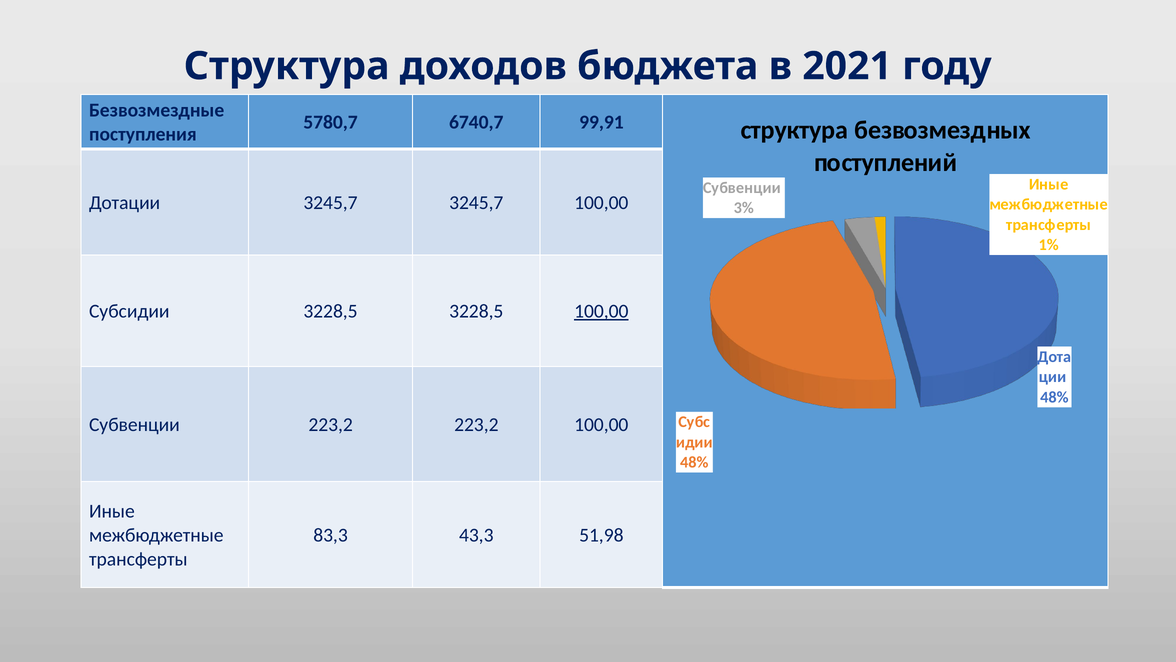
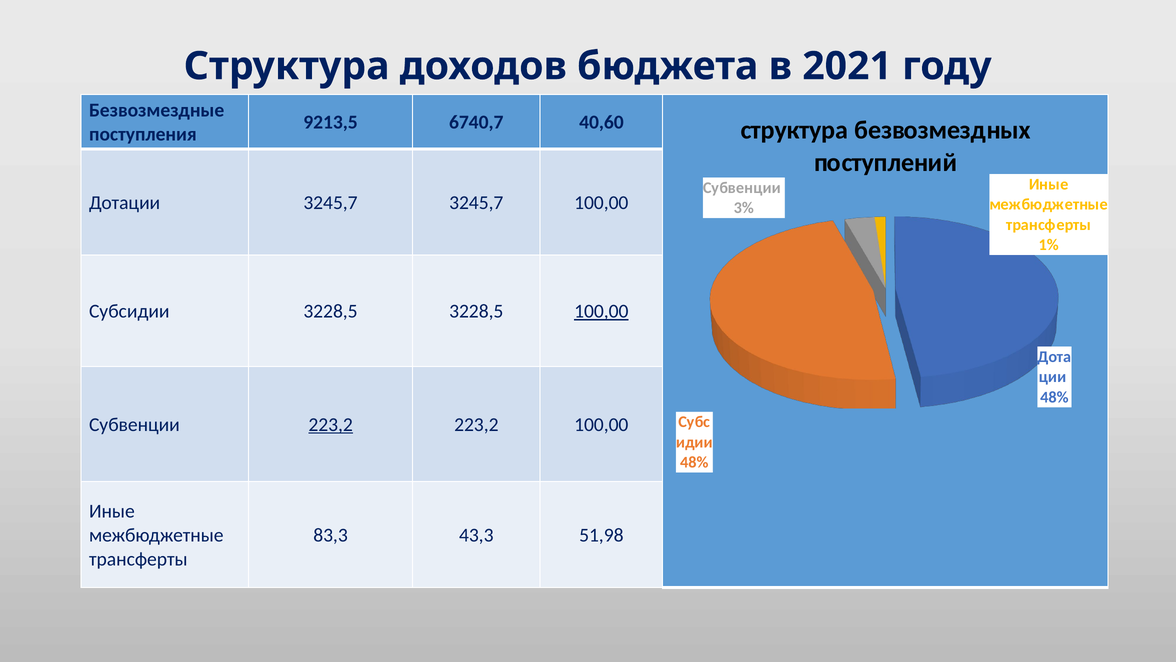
5780,7: 5780,7 -> 9213,5
99,91: 99,91 -> 40,60
223,2 at (331, 424) underline: none -> present
